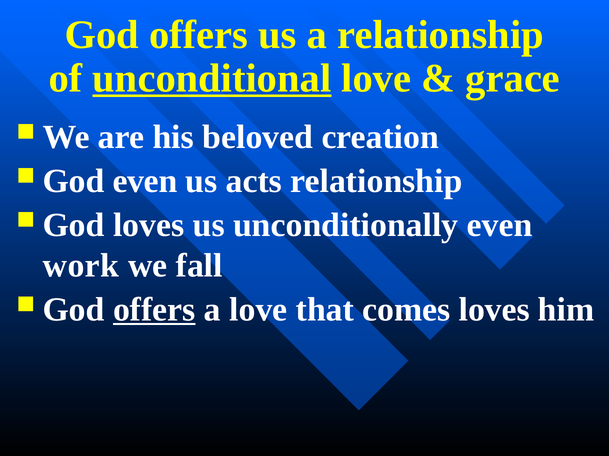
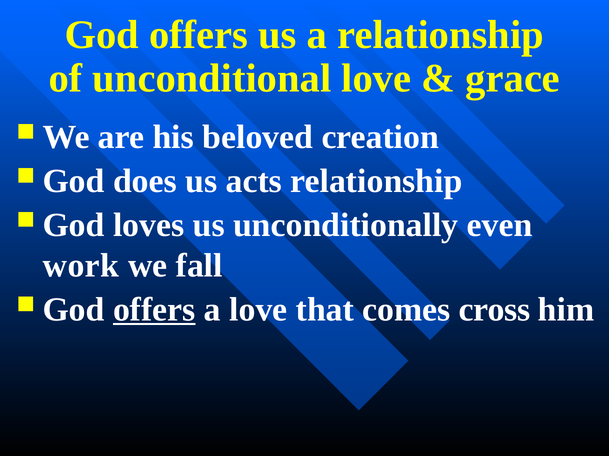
unconditional underline: present -> none
God even: even -> does
comes loves: loves -> cross
